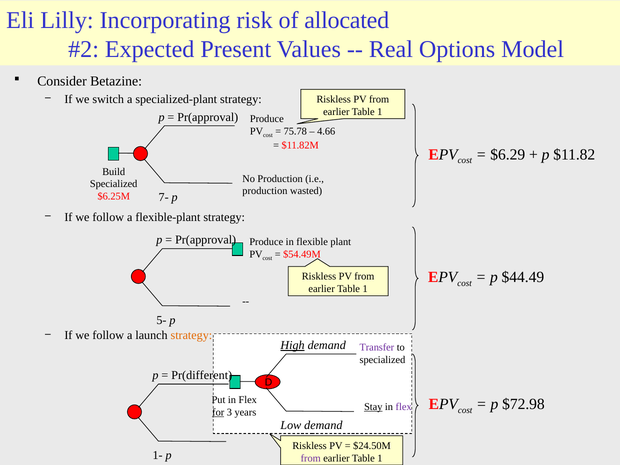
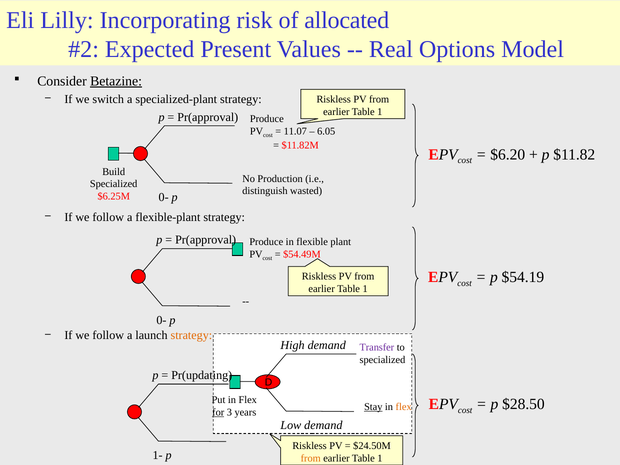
Betazine underline: none -> present
75.78: 75.78 -> 11.07
4.66: 4.66 -> 6.05
$6.29: $6.29 -> $6.20
production at (265, 191): production -> distinguish
7- at (164, 197): 7- -> 0-
$44.49: $44.49 -> $54.19
5- at (161, 320): 5- -> 0-
High underline: present -> none
Pr(different: Pr(different -> Pr(updating
$72.98: $72.98 -> $28.50
flex at (404, 407) colour: purple -> orange
from at (311, 458) colour: purple -> orange
